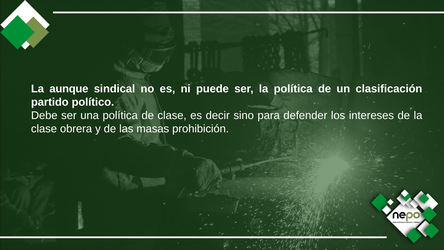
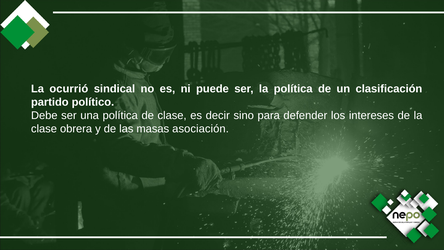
aunque: aunque -> ocurrió
prohibición: prohibición -> asociación
